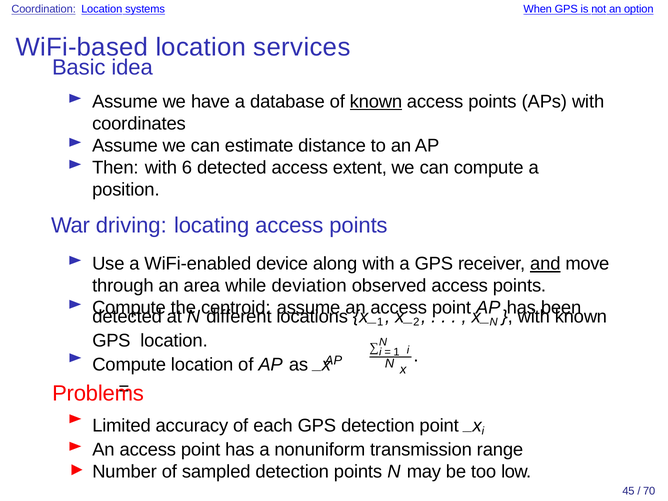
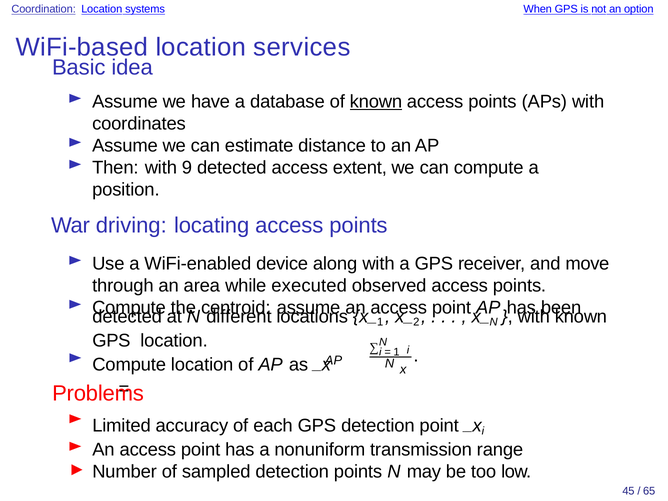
6: 6 -> 9
and underline: present -> none
deviation: deviation -> executed
70: 70 -> 65
